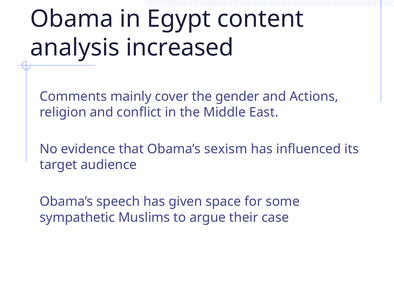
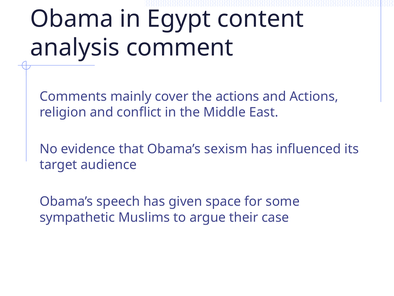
increased: increased -> comment
the gender: gender -> actions
